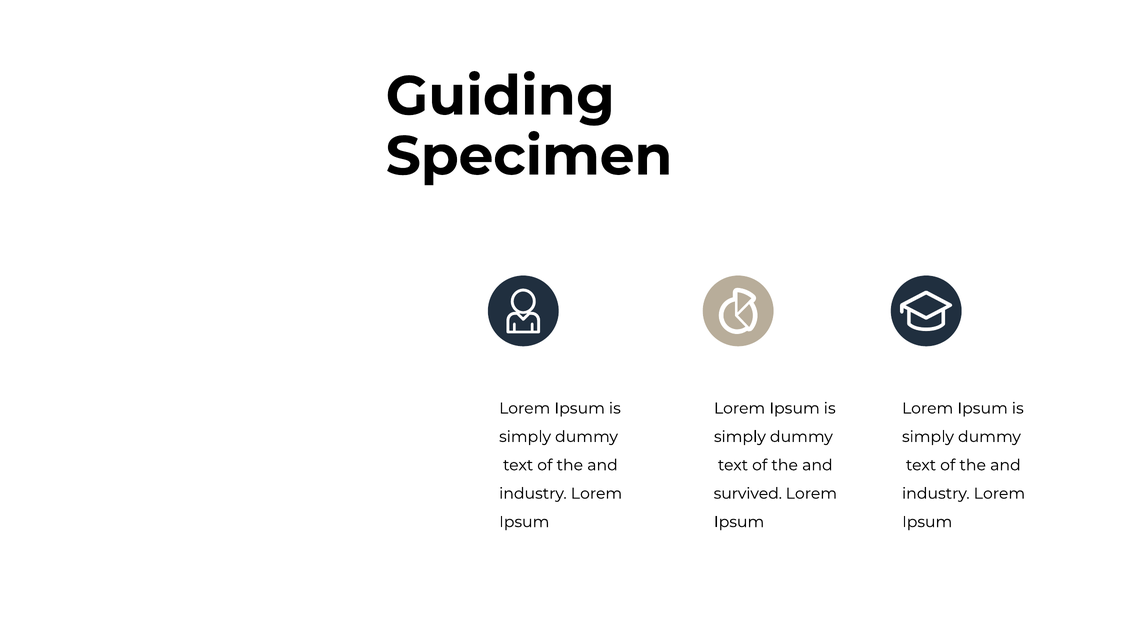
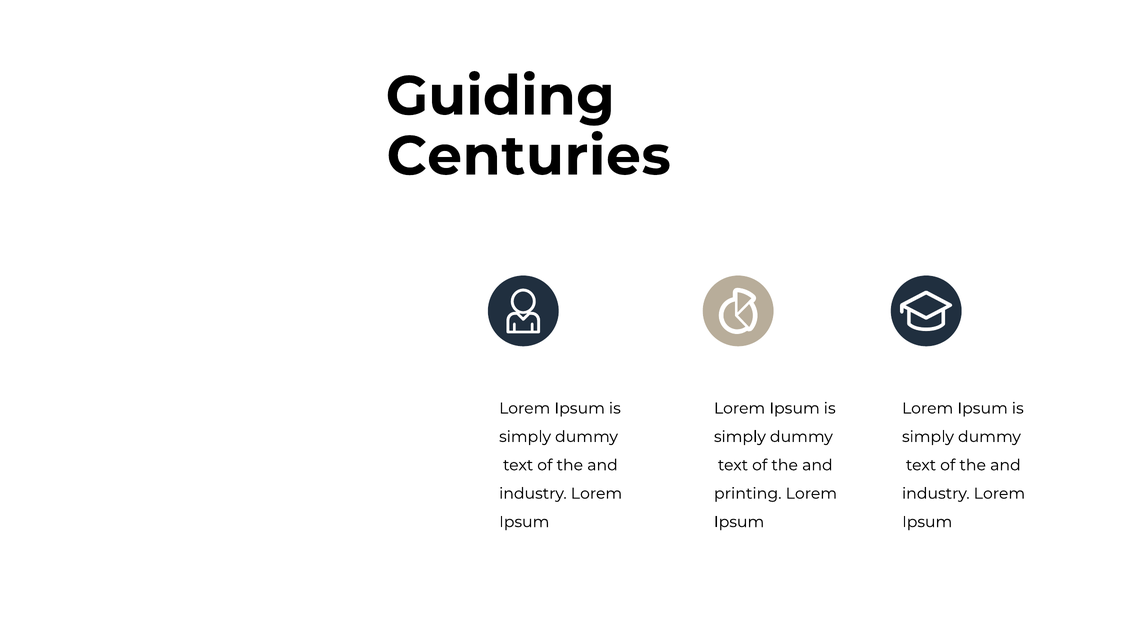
Specimen: Specimen -> Centuries
survived: survived -> printing
